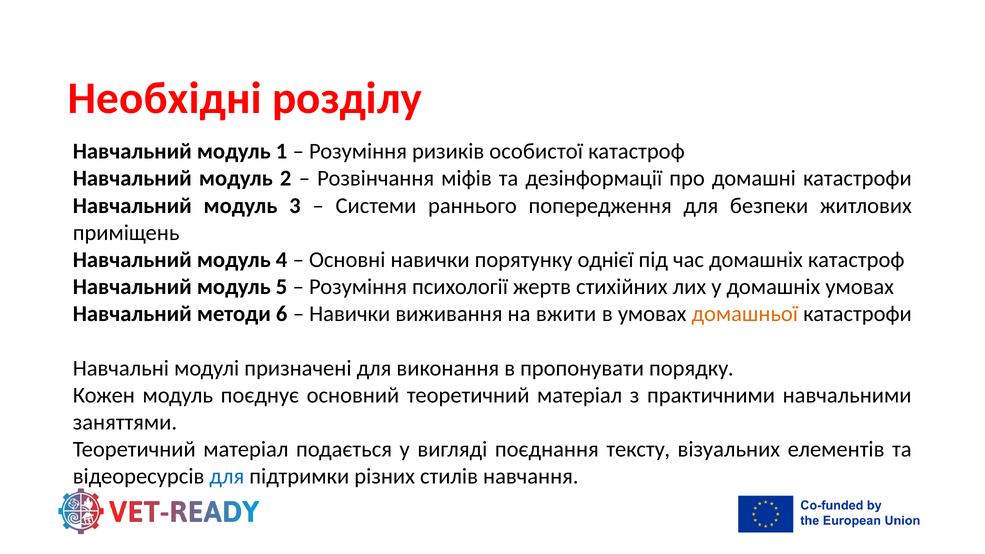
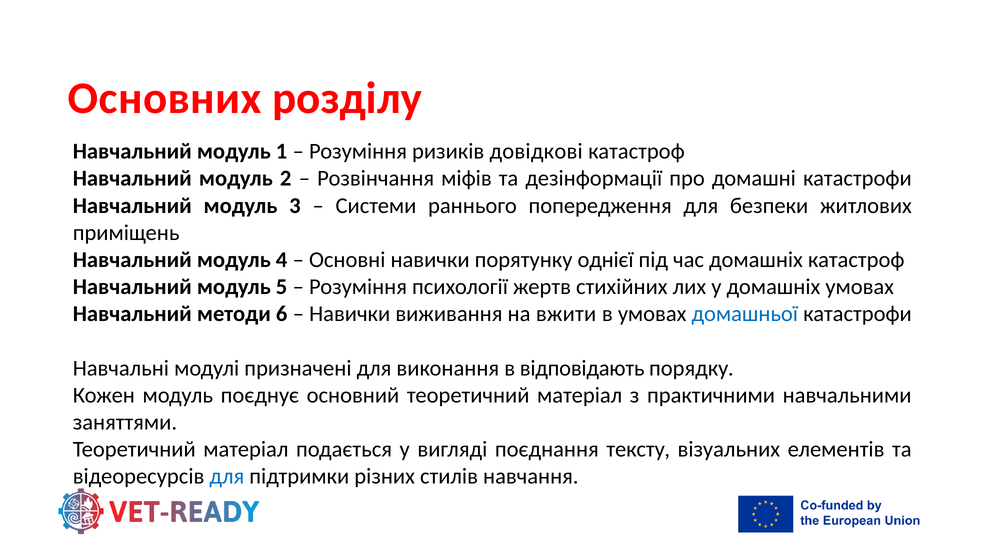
Необхідні: Необхідні -> Основних
особистої: особистої -> довідкові
домашньої colour: orange -> blue
пропонувати: пропонувати -> відповідають
